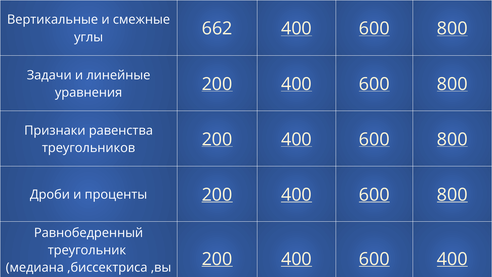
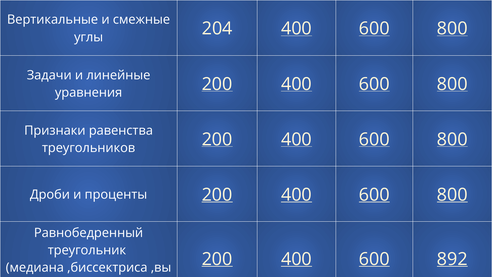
662: 662 -> 204
600 400: 400 -> 892
